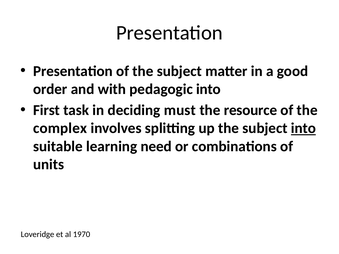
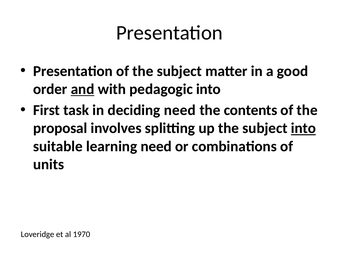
and underline: none -> present
deciding must: must -> need
resource: resource -> contents
complex: complex -> proposal
